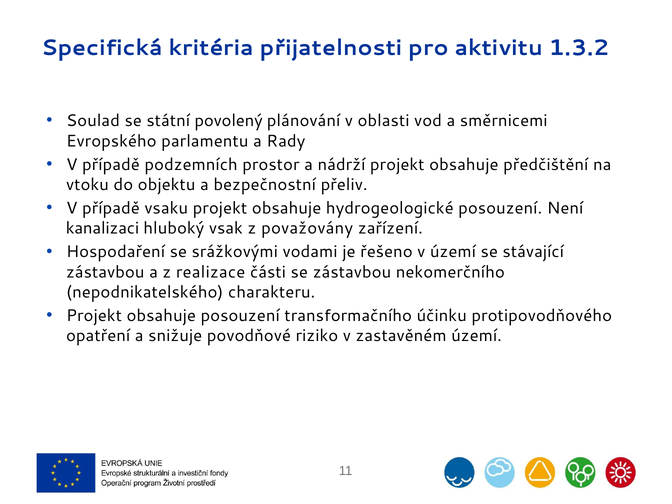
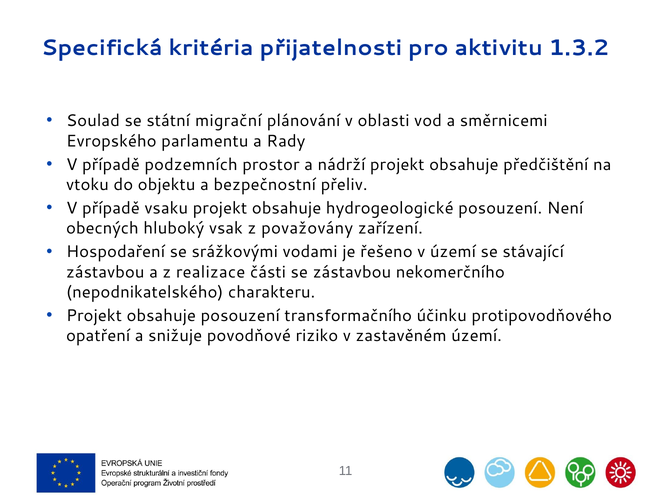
povolený: povolený -> migrační
kanalizaci: kanalizaci -> obecných
